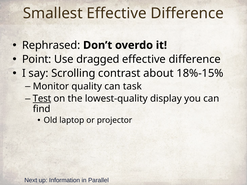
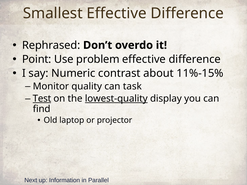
dragged: dragged -> problem
Scrolling: Scrolling -> Numeric
18%-15%: 18%-15% -> 11%-15%
lowest-quality underline: none -> present
